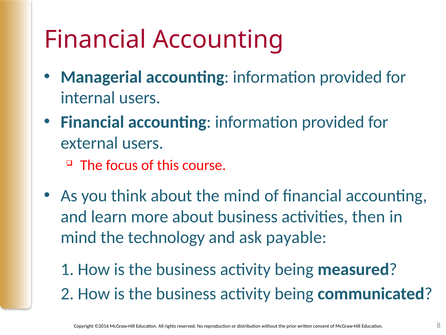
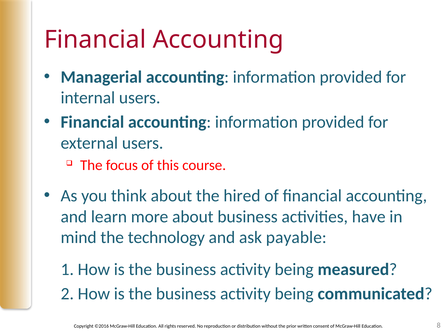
the mind: mind -> hired
then: then -> have
